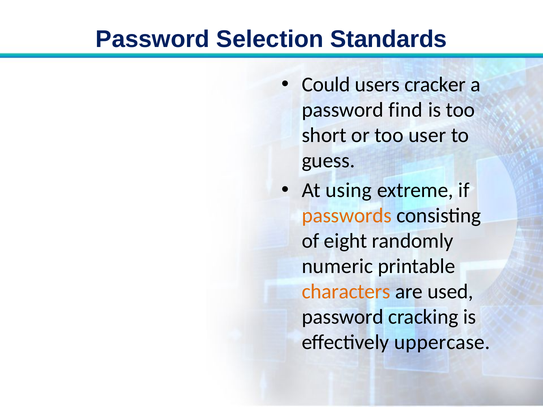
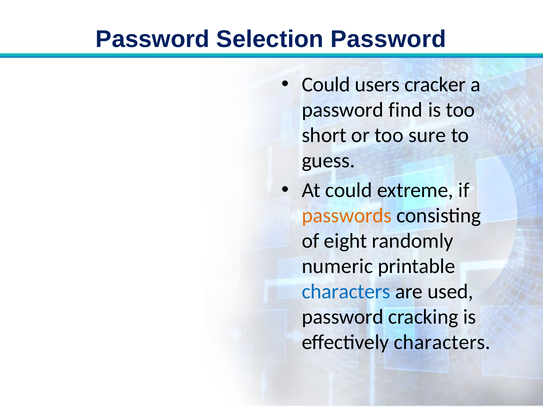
Selection Standards: Standards -> Password
user: user -> sure
At using: using -> could
characters at (346, 292) colour: orange -> blue
effectively uppercase: uppercase -> characters
